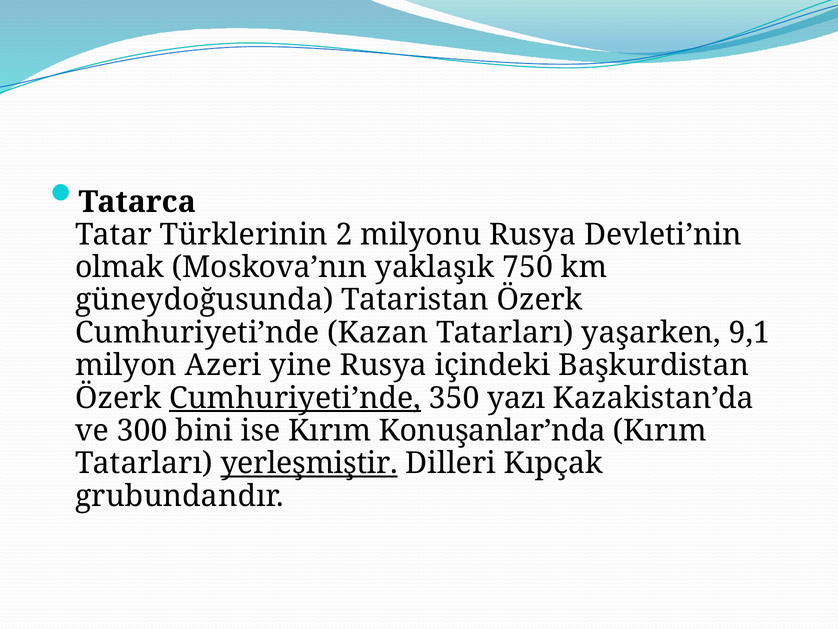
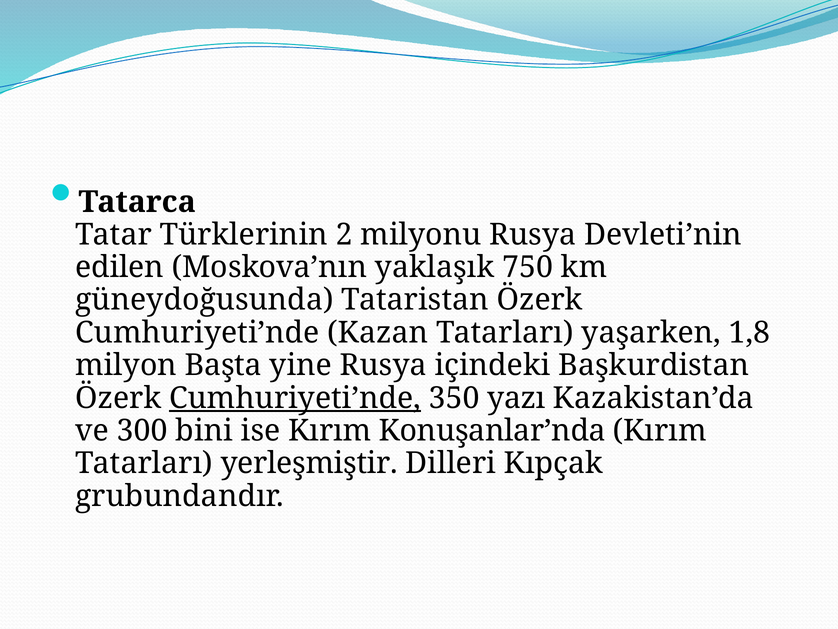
olmak: olmak -> edilen
9,1: 9,1 -> 1,8
Azeri: Azeri -> Başta
yerleşmiştir underline: present -> none
